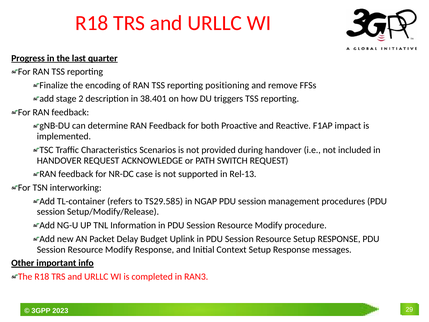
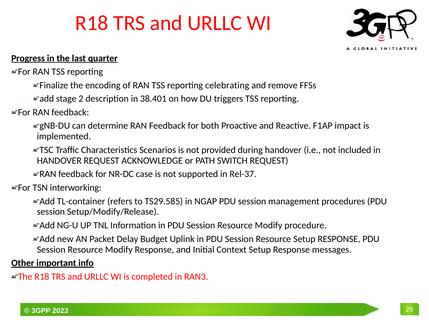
positioning: positioning -> celebrating
Rel-13: Rel-13 -> Rel-37
